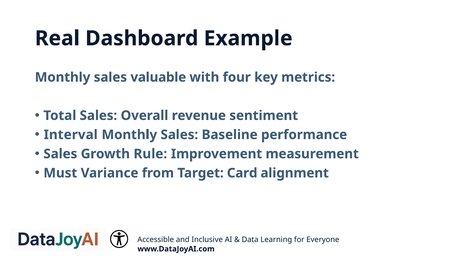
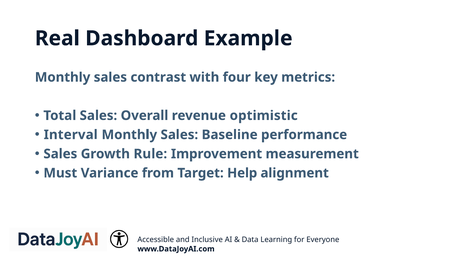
valuable: valuable -> contrast
sentiment: sentiment -> optimistic
Card: Card -> Help
